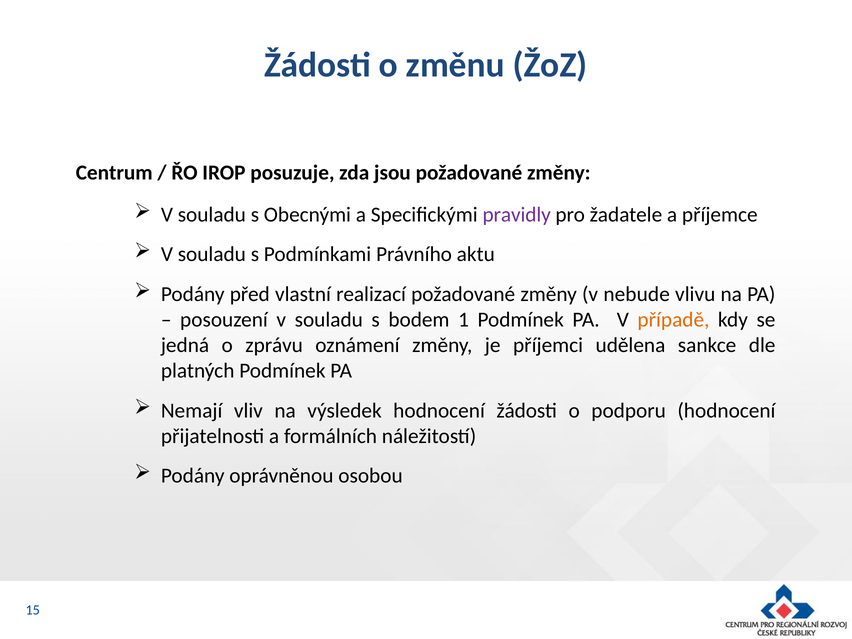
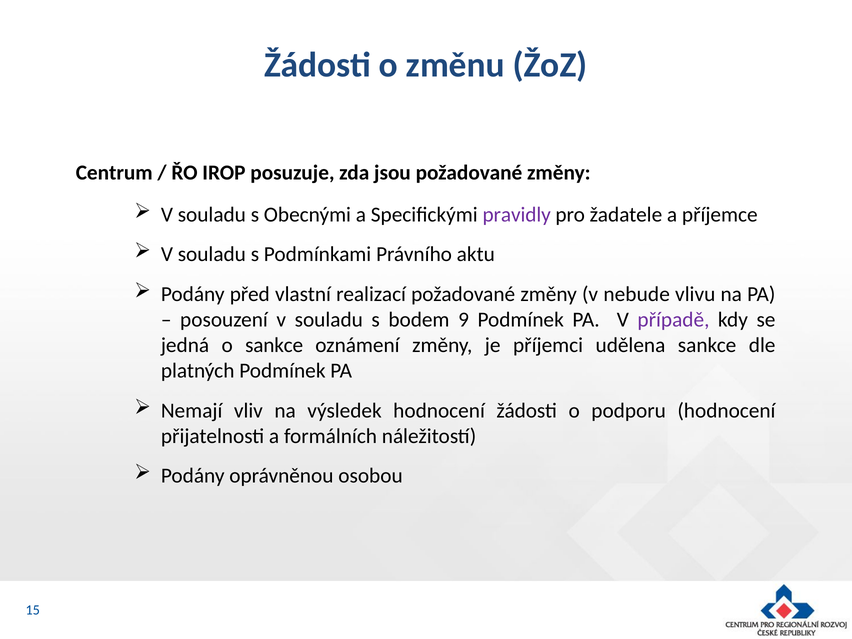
1: 1 -> 9
případě colour: orange -> purple
o zprávu: zprávu -> sankce
